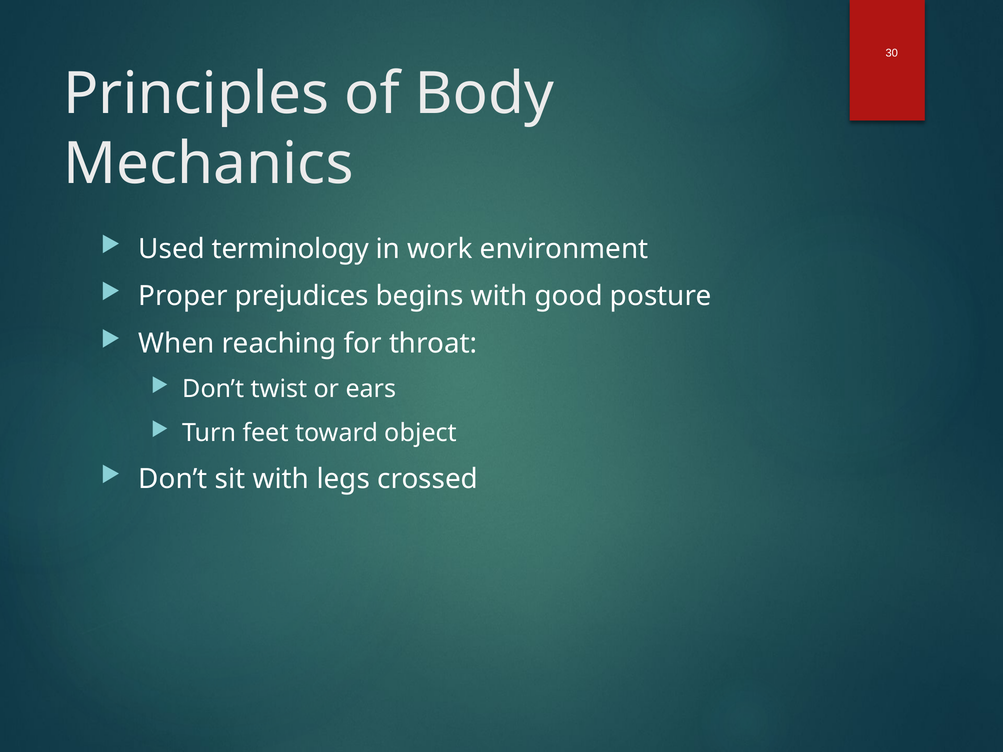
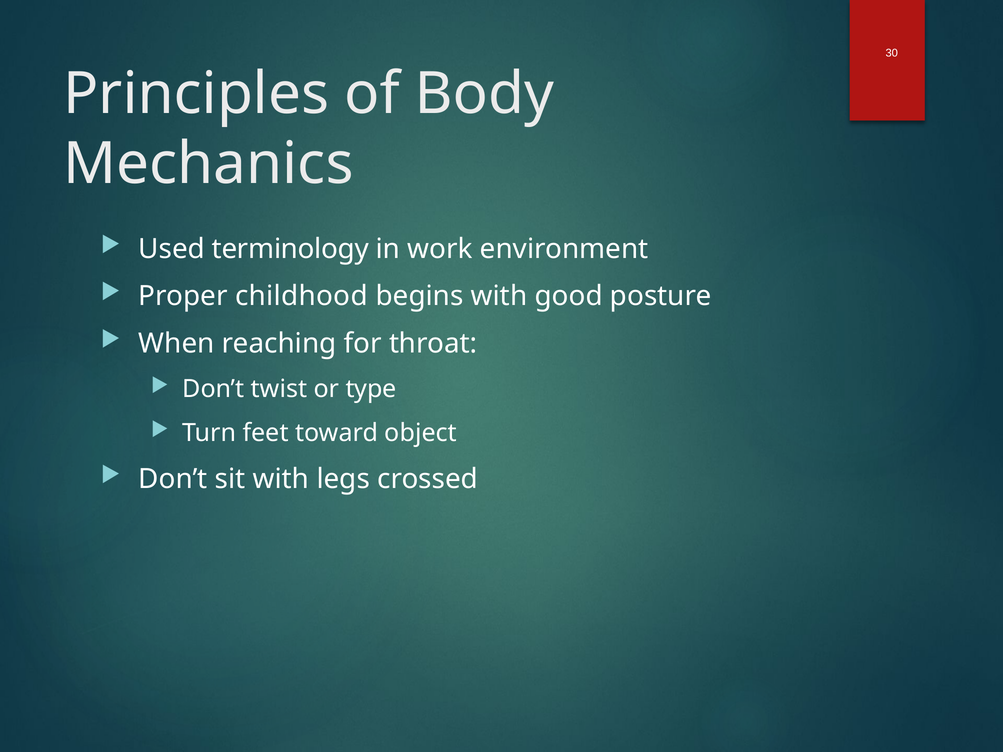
prejudices: prejudices -> childhood
ears: ears -> type
